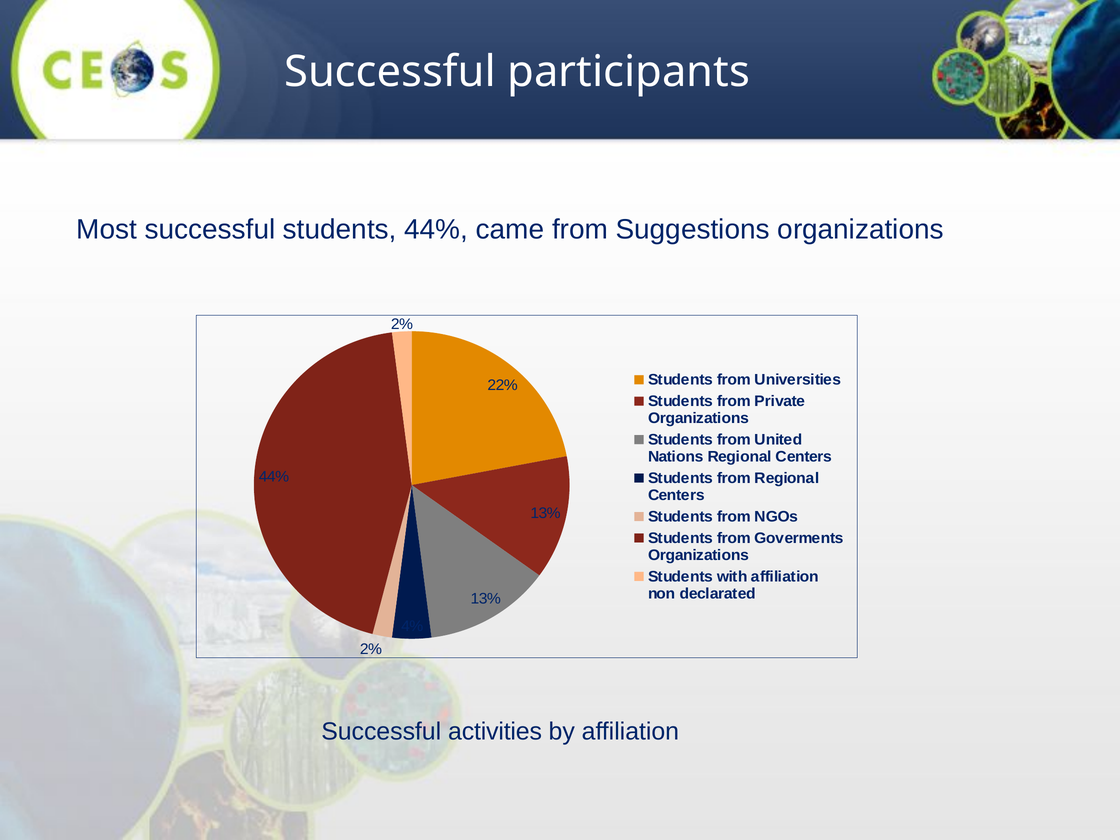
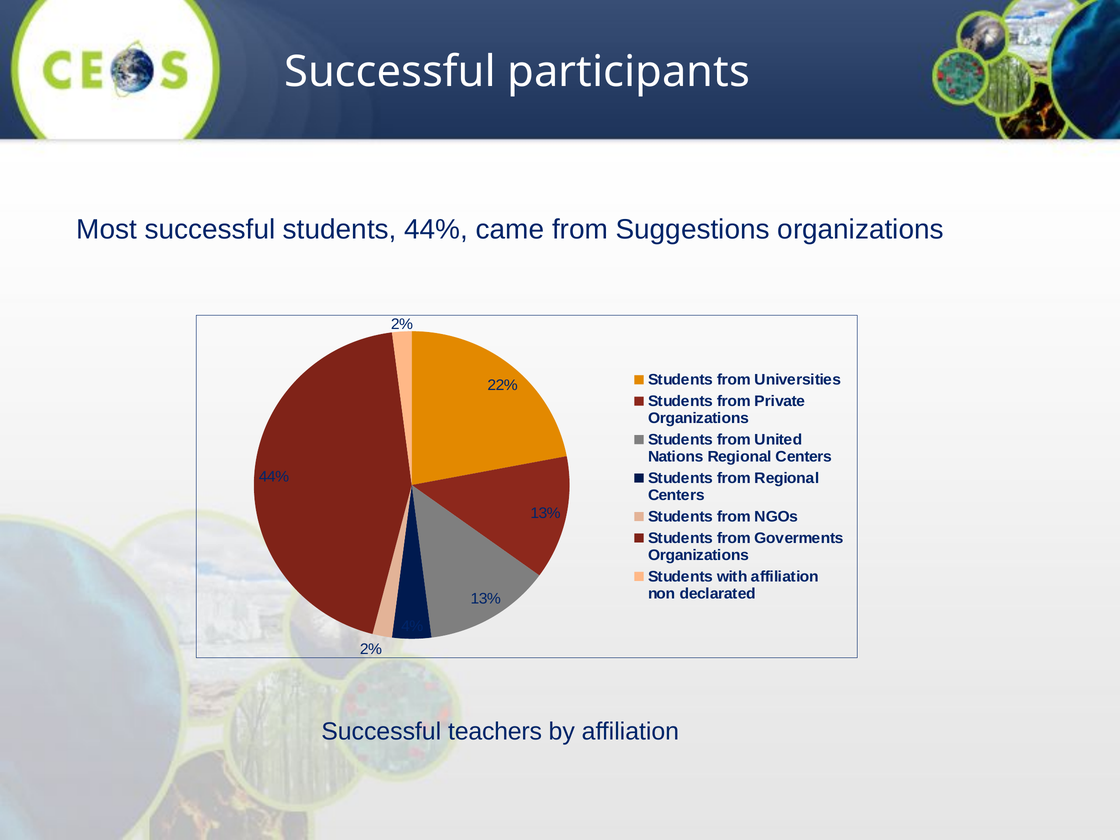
activities: activities -> teachers
